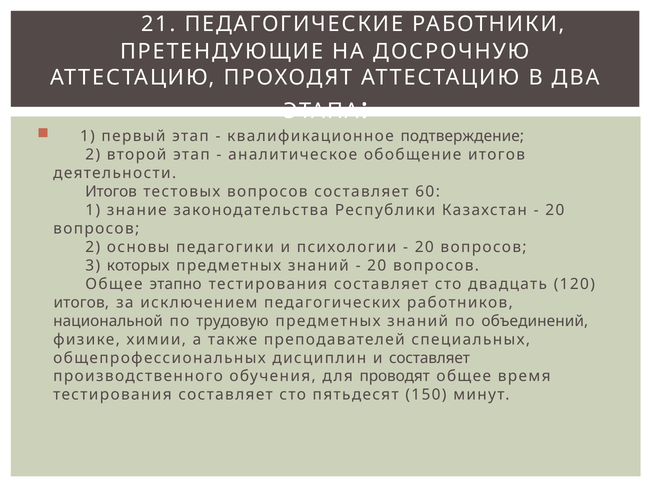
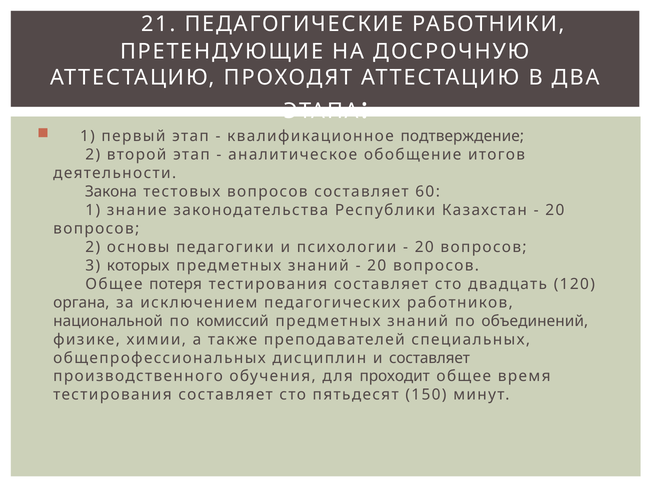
Итогов at (111, 192): Итогов -> Закона
этапно: этапно -> потеря
итогов at (81, 302): итогов -> органа
трудовую: трудовую -> комиссий
проводят: проводят -> проходит
